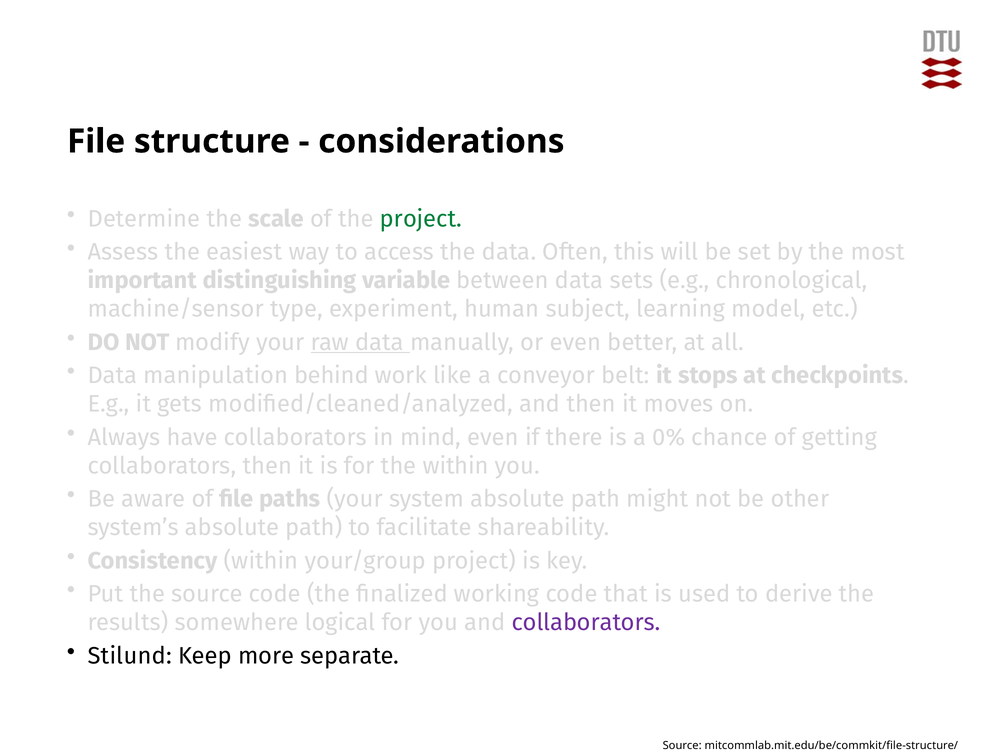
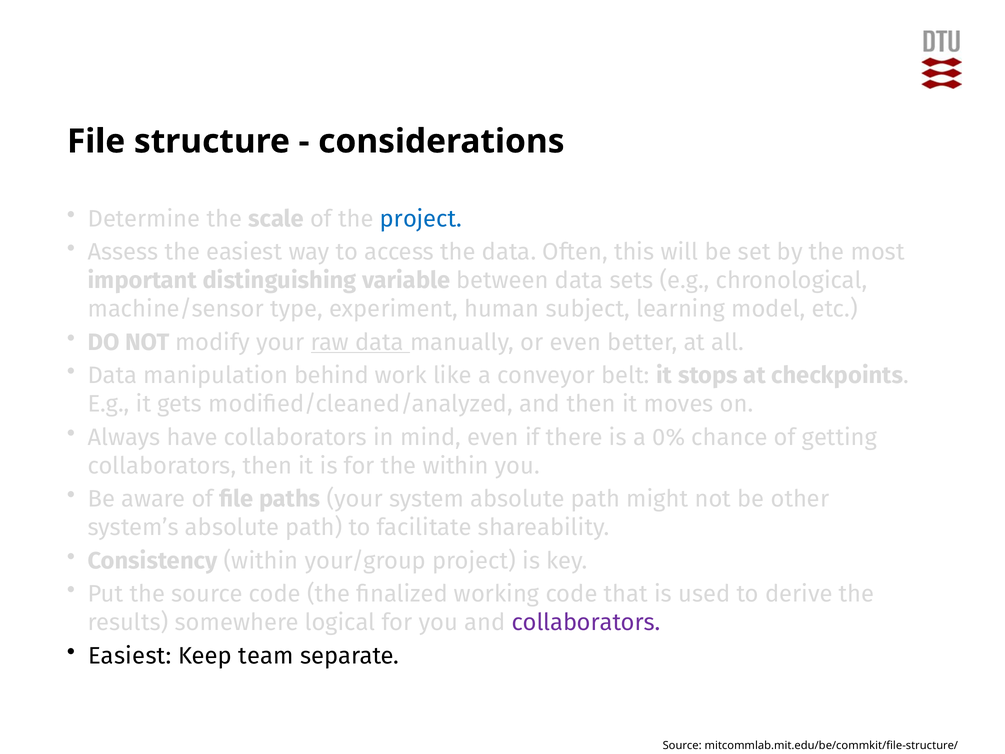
project at (421, 219) colour: green -> blue
Stilund at (130, 656): Stilund -> Easiest
more: more -> team
